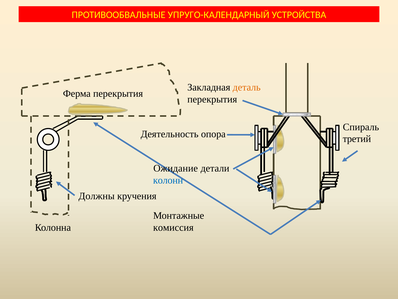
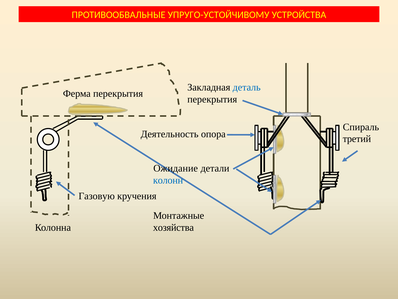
УПРУГО-КАЛЕНДАРНЫЙ: УПРУГО-КАЛЕНДАРНЫЙ -> УПРУГО-УСТОЙЧИВОМУ
деталь colour: orange -> blue
Должны: Должны -> Газовую
комиссия: комиссия -> хозяйства
